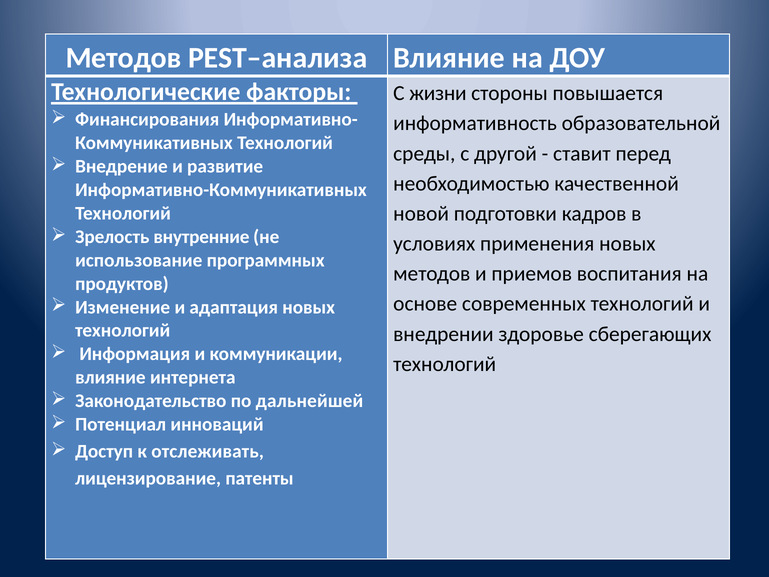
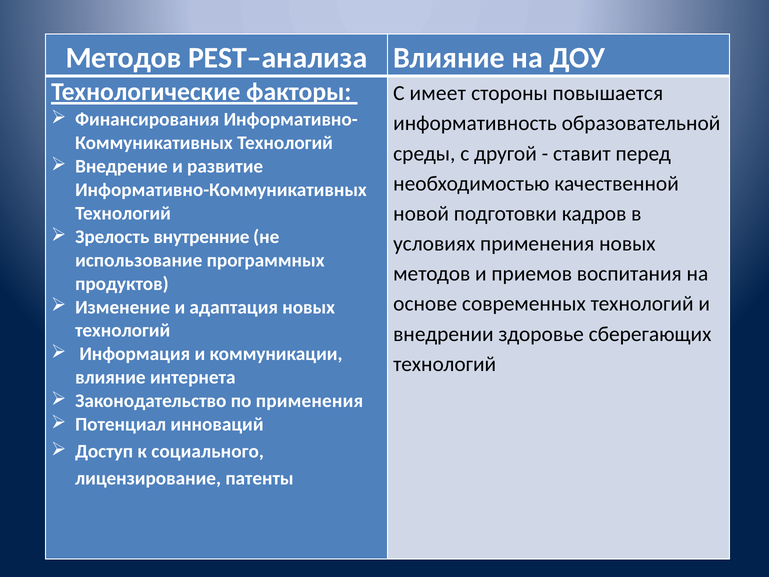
жизни: жизни -> имеет
по дальнейшей: дальнейшей -> применения
отслеживать: отслеживать -> социального
